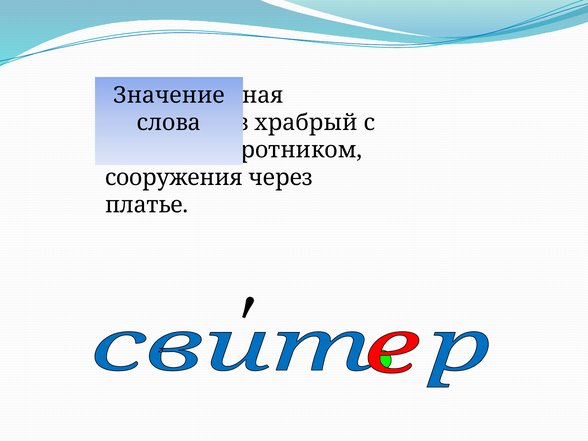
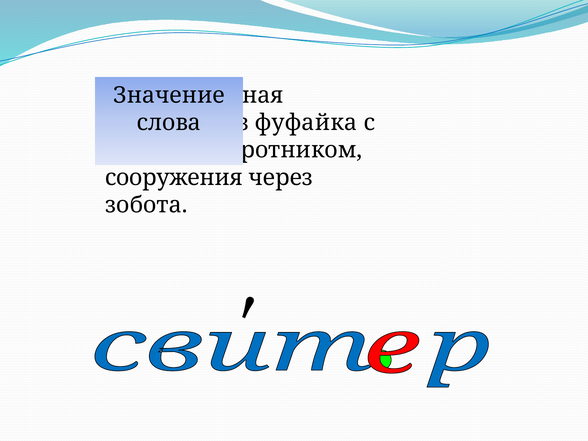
храбрый at (306, 123): храбрый -> фуфайка
платье: платье -> зобота
